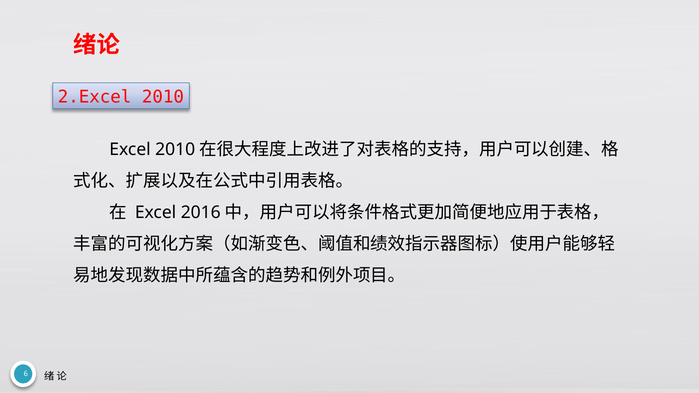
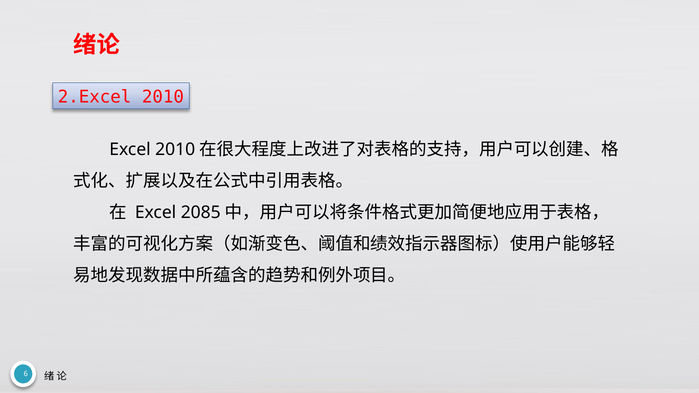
2016: 2016 -> 2085
